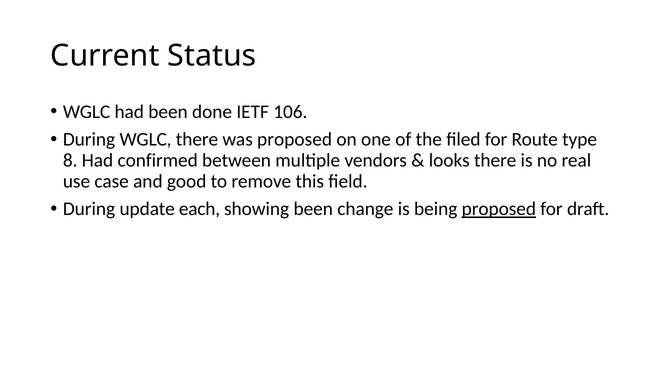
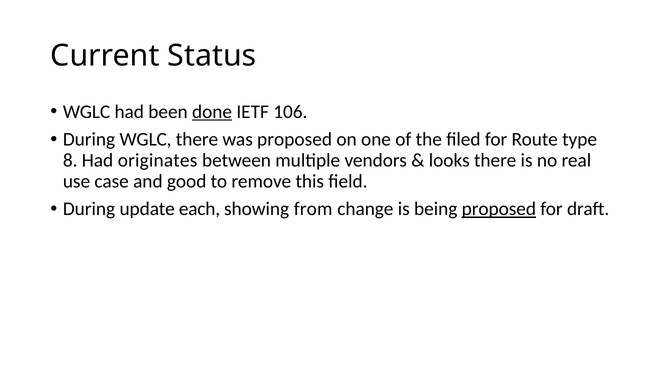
done underline: none -> present
confirmed: confirmed -> originates
showing been: been -> from
